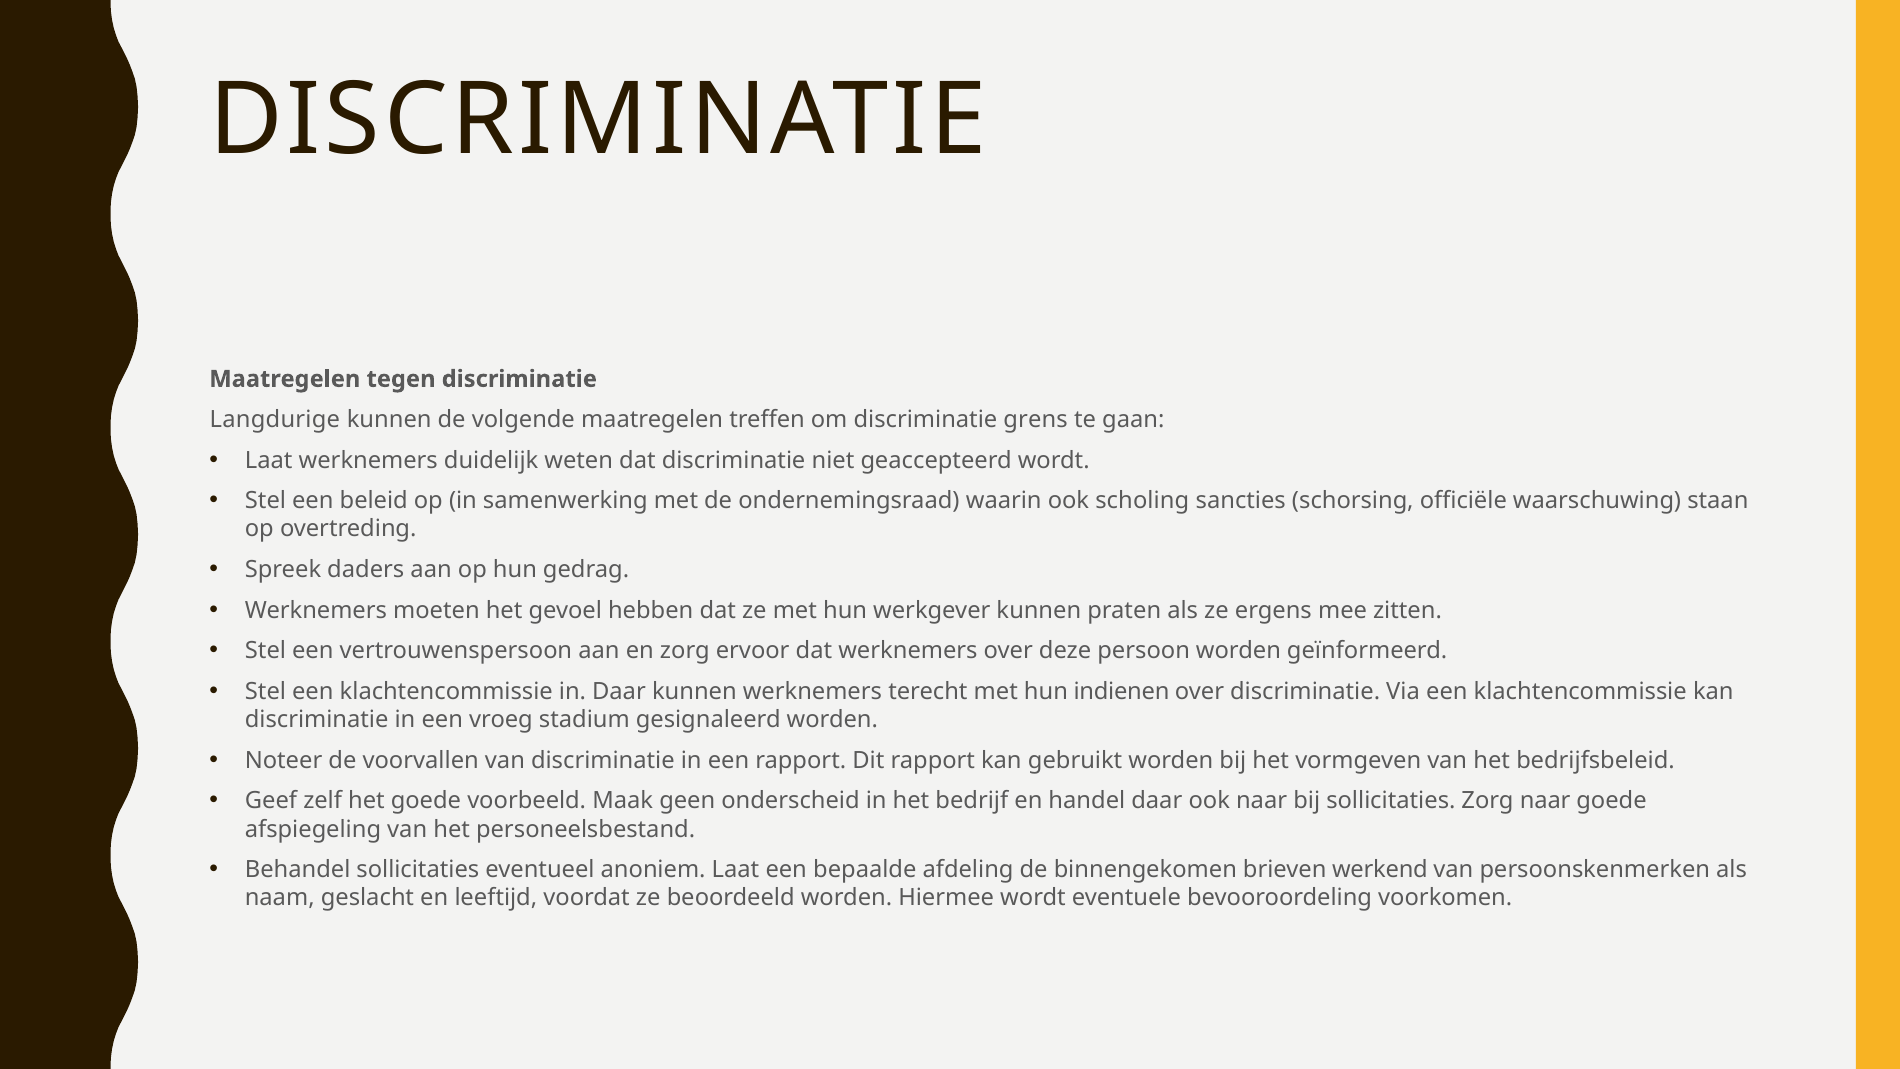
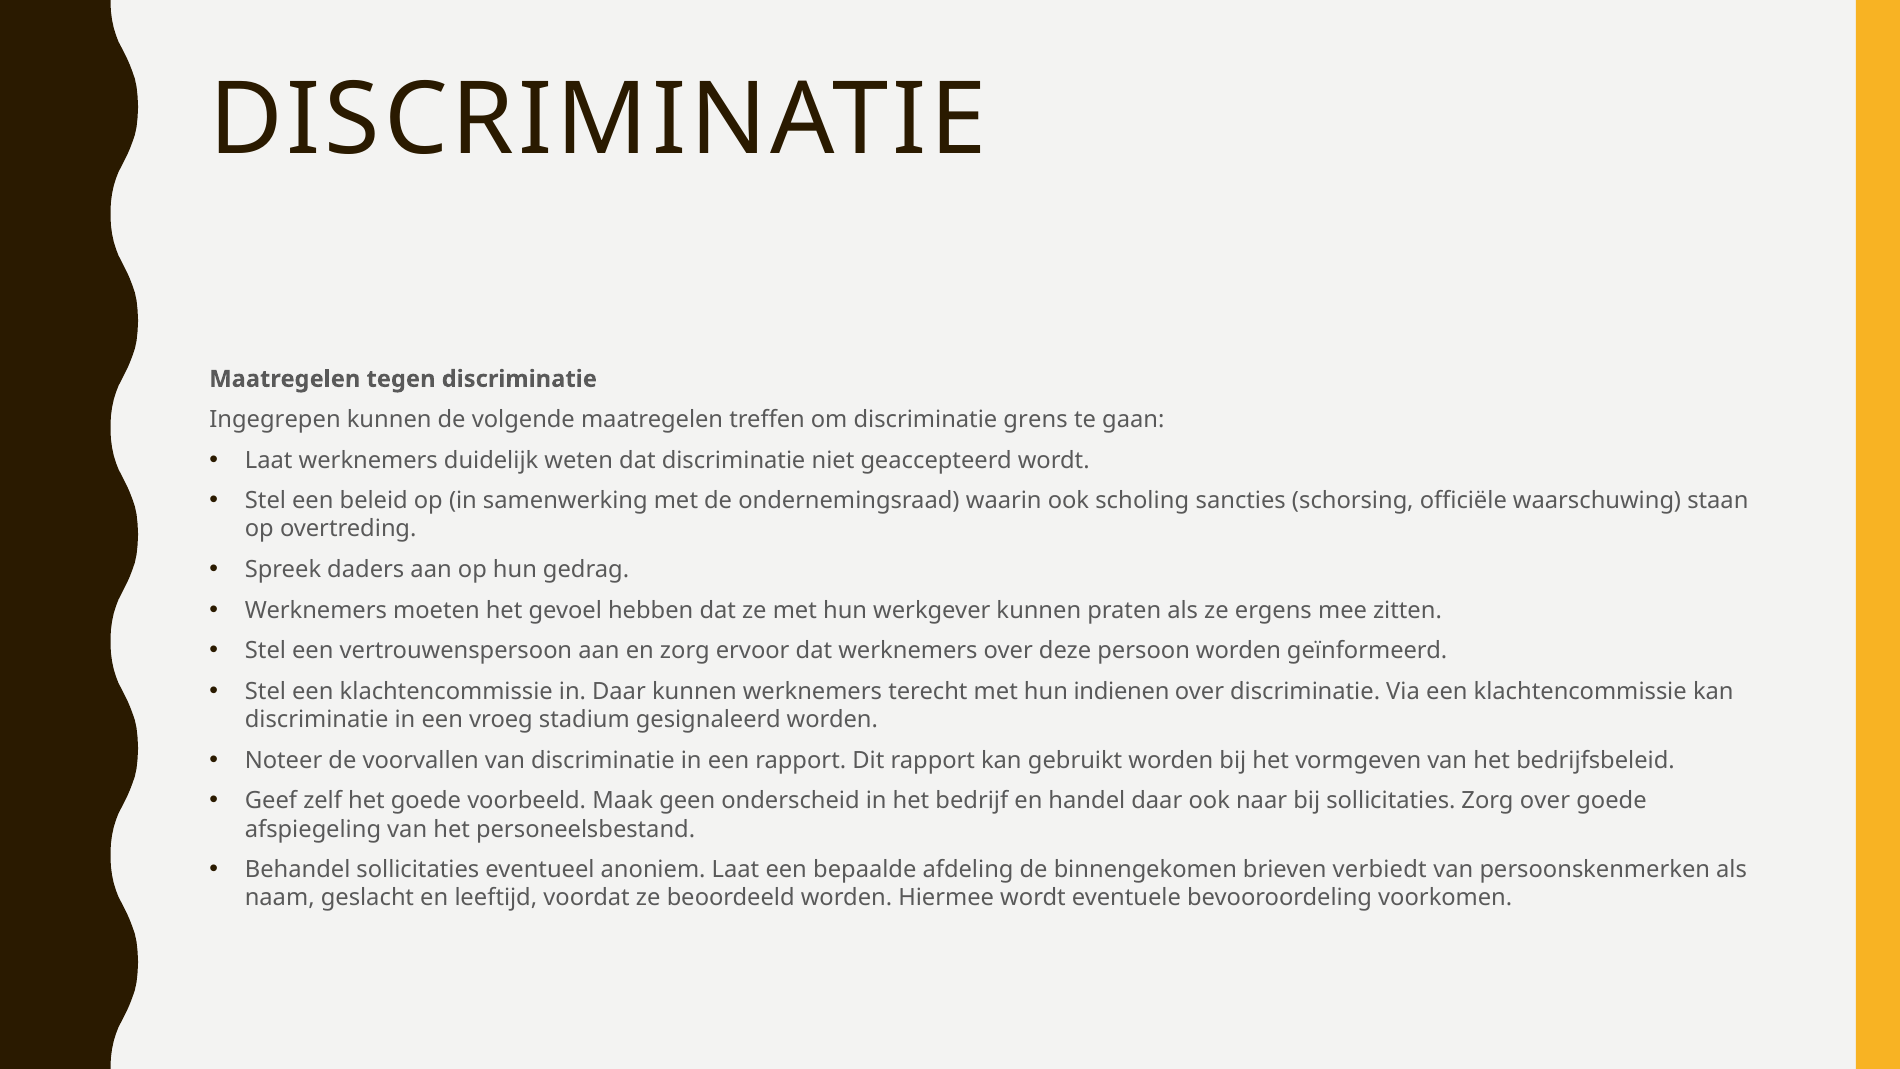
Langdurige: Langdurige -> Ingegrepen
Zorg naar: naar -> over
werkend: werkend -> verbiedt
